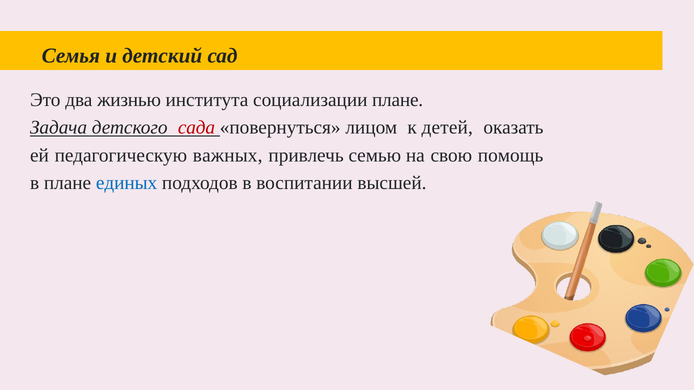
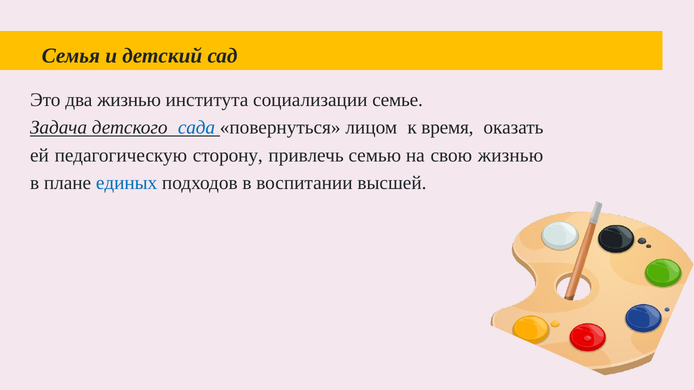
социализации плане: плане -> семье
сада colour: red -> blue
детей: детей -> время
важных: важных -> сторону
свою помощь: помощь -> жизнью
